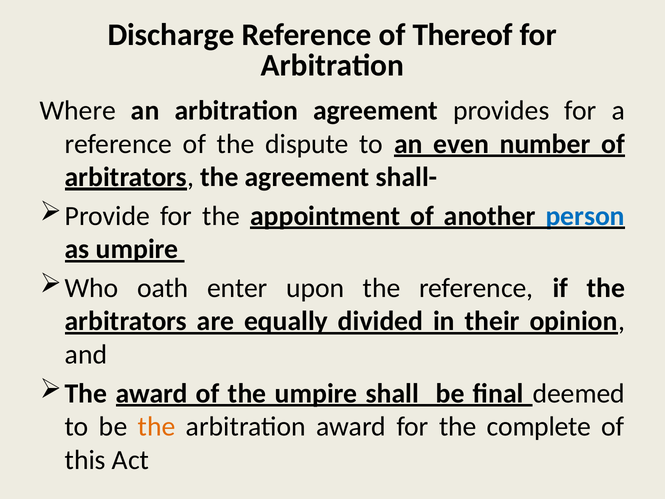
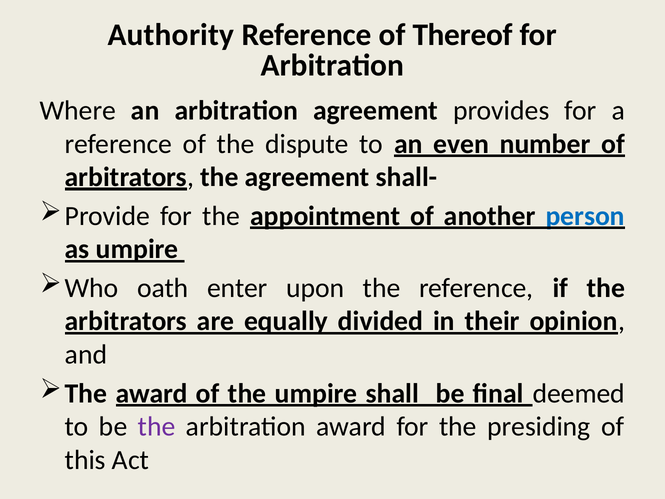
Discharge: Discharge -> Authority
the at (157, 426) colour: orange -> purple
complete: complete -> presiding
